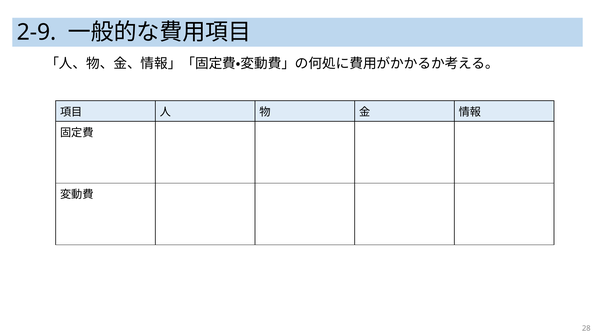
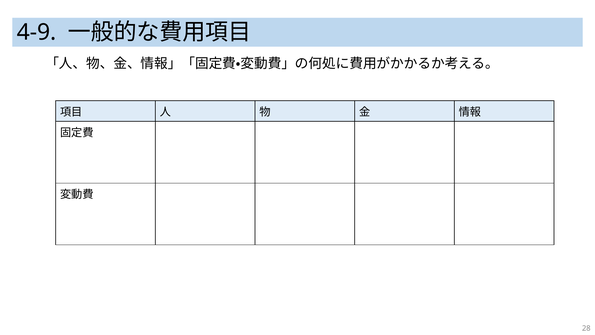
2-9: 2-9 -> 4-9
